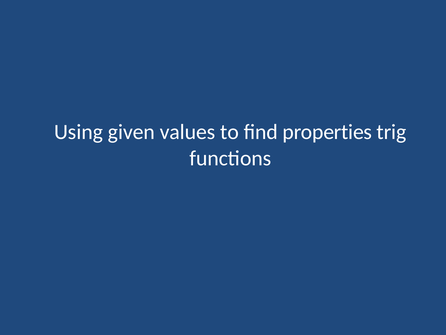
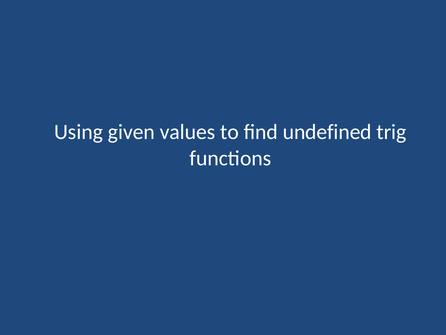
properties: properties -> undefined
